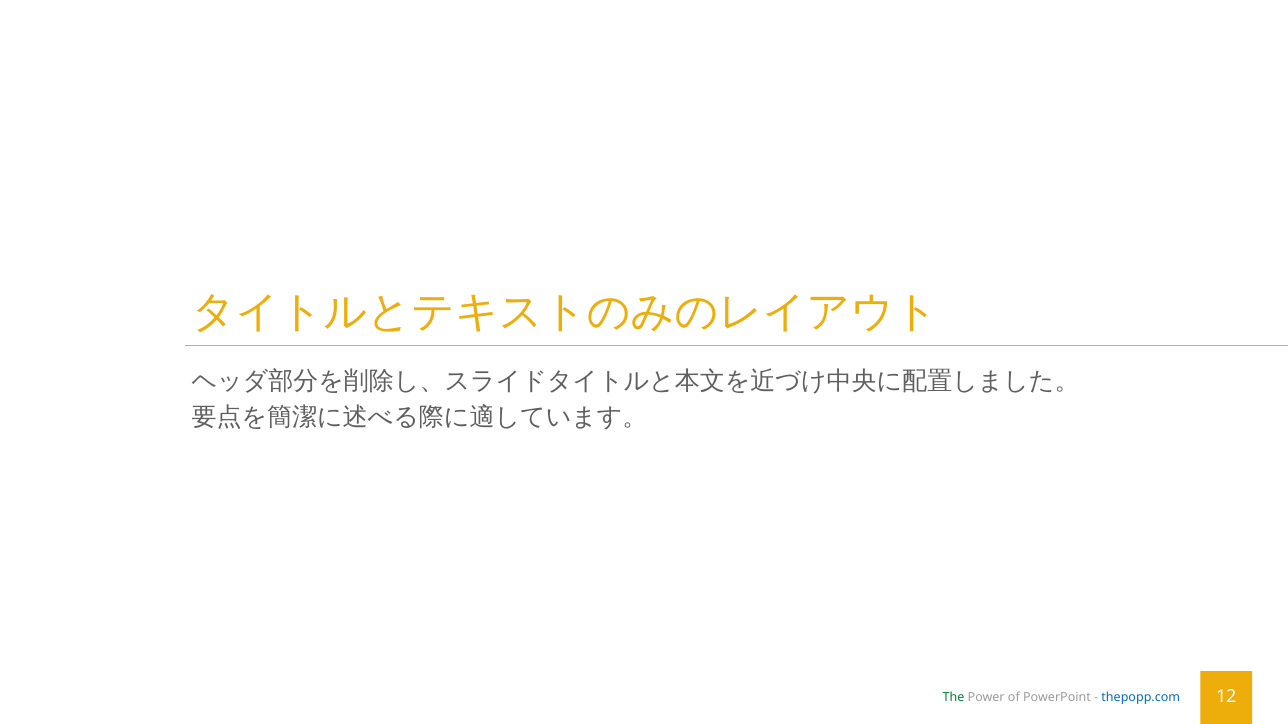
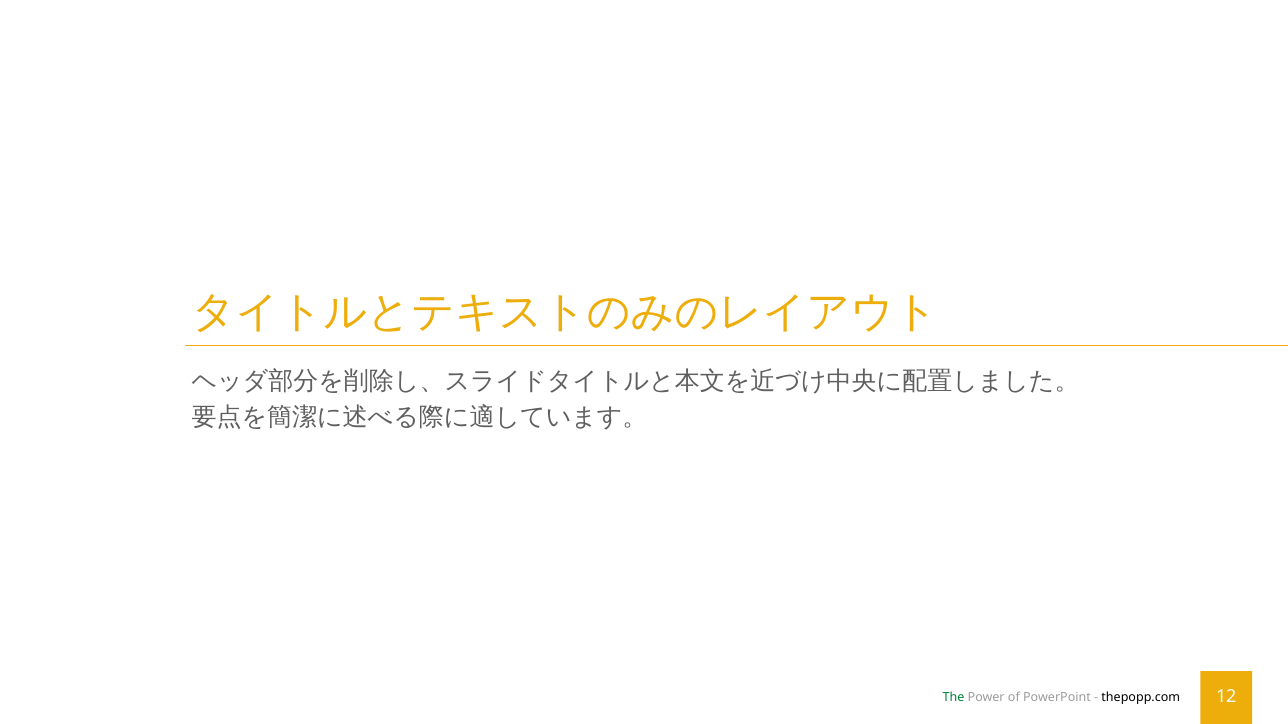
thepopp.com colour: blue -> black
